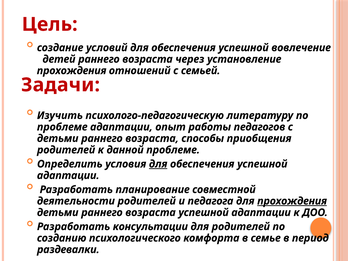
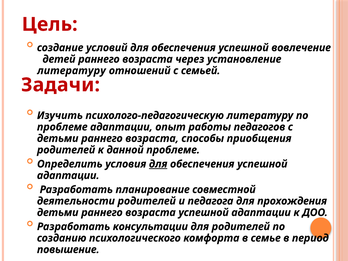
прохождения at (72, 71): прохождения -> литературу
прохождения at (292, 201) underline: present -> none
раздевалки: раздевалки -> повышение
